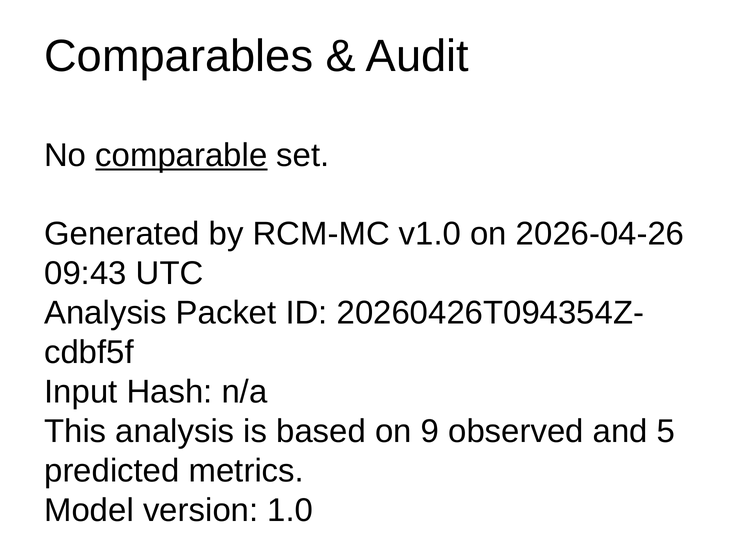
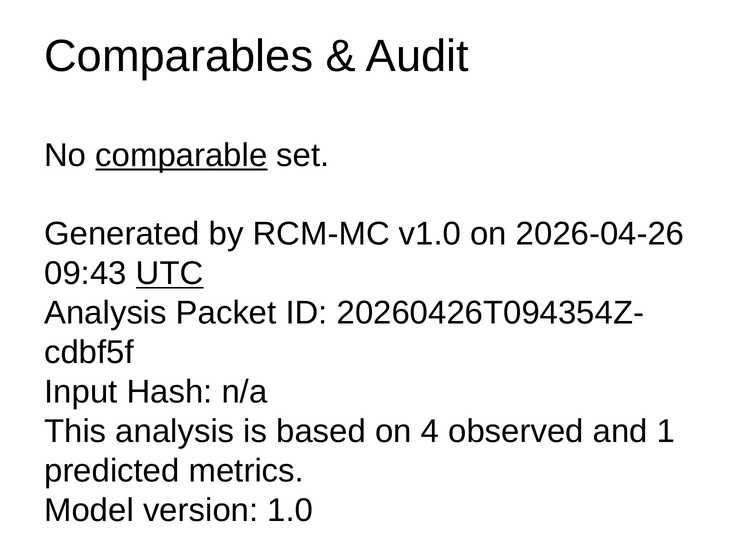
UTC underline: none -> present
9: 9 -> 4
5: 5 -> 1
